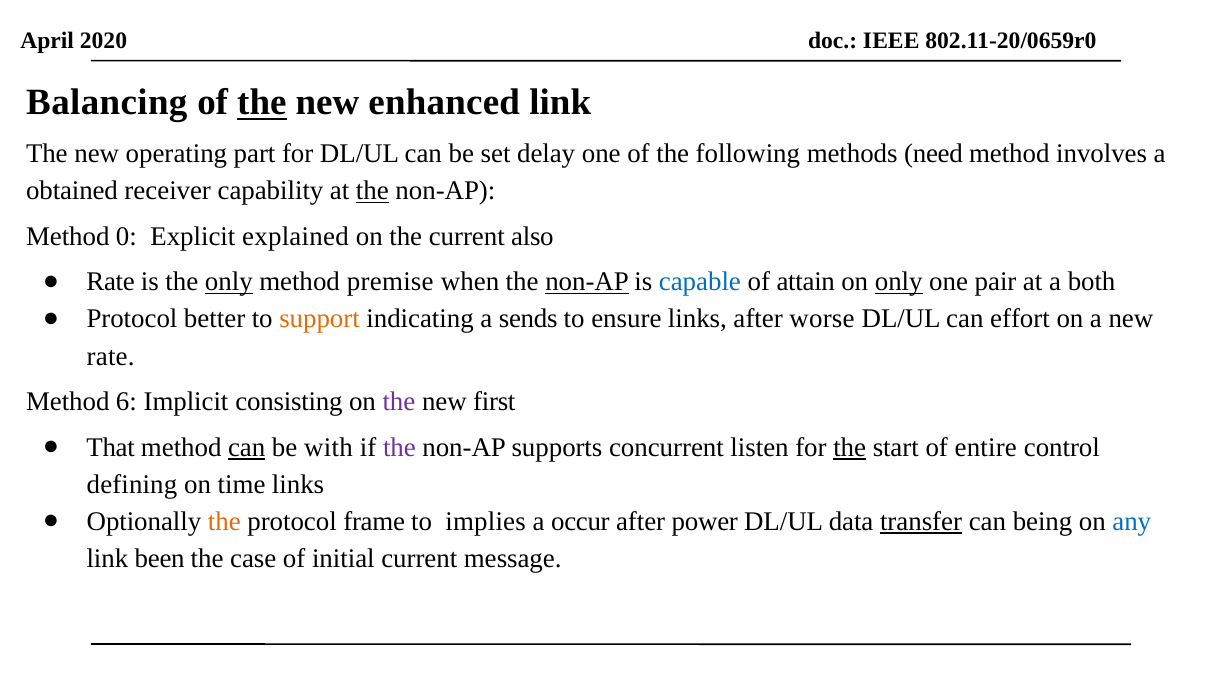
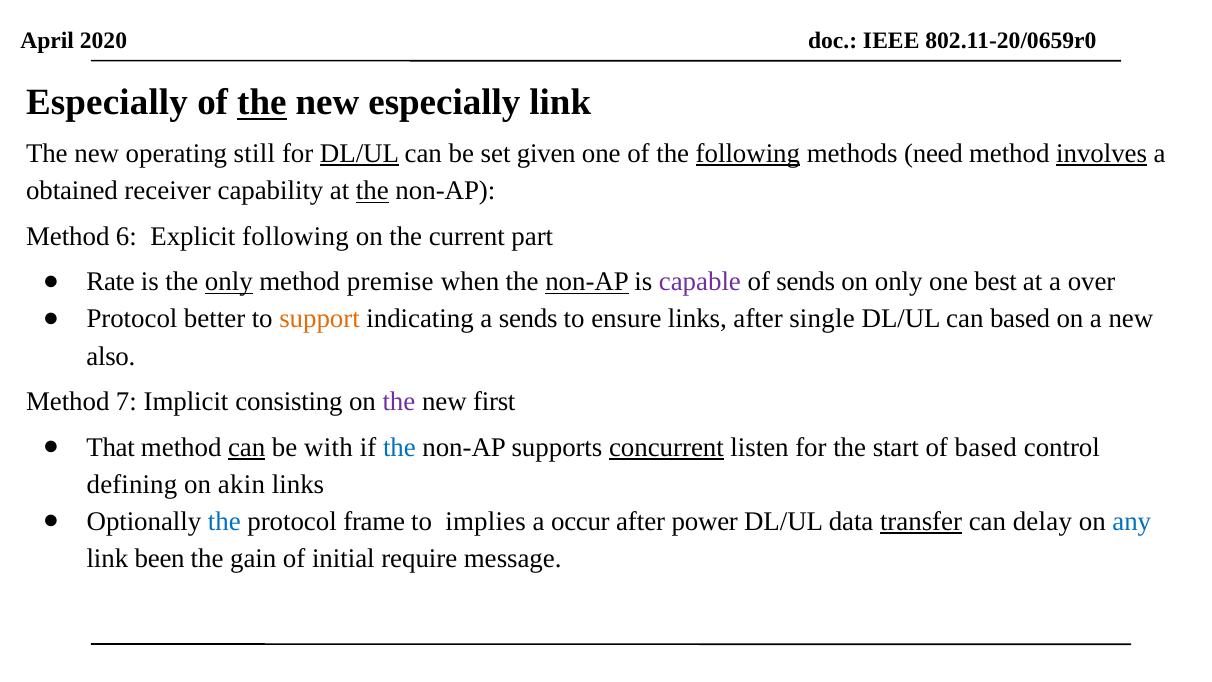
Balancing at (107, 103): Balancing -> Especially
new enhanced: enhanced -> especially
part: part -> still
DL/UL at (360, 154) underline: none -> present
delay: delay -> given
following at (748, 154) underline: none -> present
involves underline: none -> present
0: 0 -> 6
Explicit explained: explained -> following
also: also -> part
capable colour: blue -> purple
of attain: attain -> sends
only at (899, 282) underline: present -> none
pair: pair -> best
both: both -> over
worse: worse -> single
can effort: effort -> based
rate at (111, 356): rate -> also
6: 6 -> 7
the at (399, 447) colour: purple -> blue
concurrent underline: none -> present
the at (850, 447) underline: present -> none
of entire: entire -> based
time: time -> akin
the at (224, 521) colour: orange -> blue
being: being -> delay
case: case -> gain
initial current: current -> require
